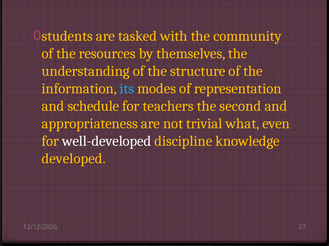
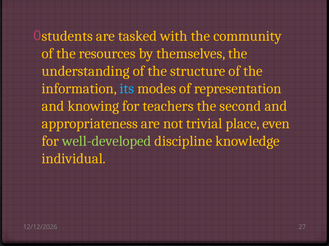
schedule: schedule -> knowing
what: what -> place
well-developed colour: white -> light green
developed: developed -> individual
